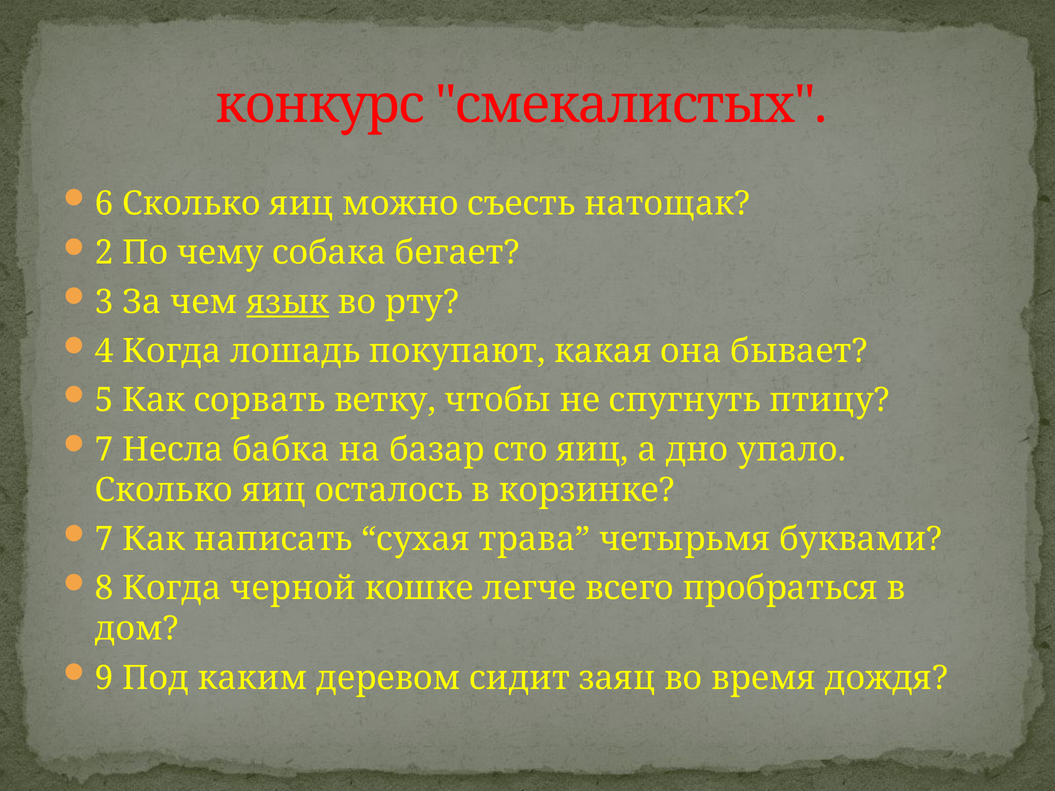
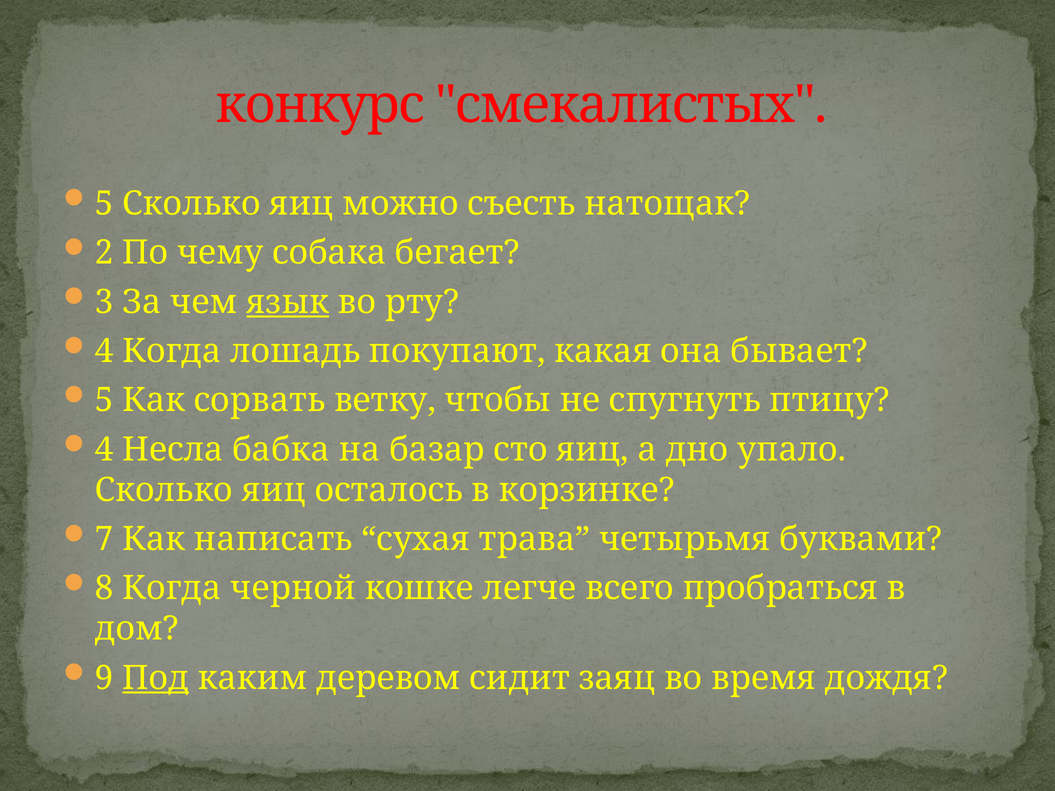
6 at (104, 204): 6 -> 5
7 at (104, 450): 7 -> 4
Под underline: none -> present
